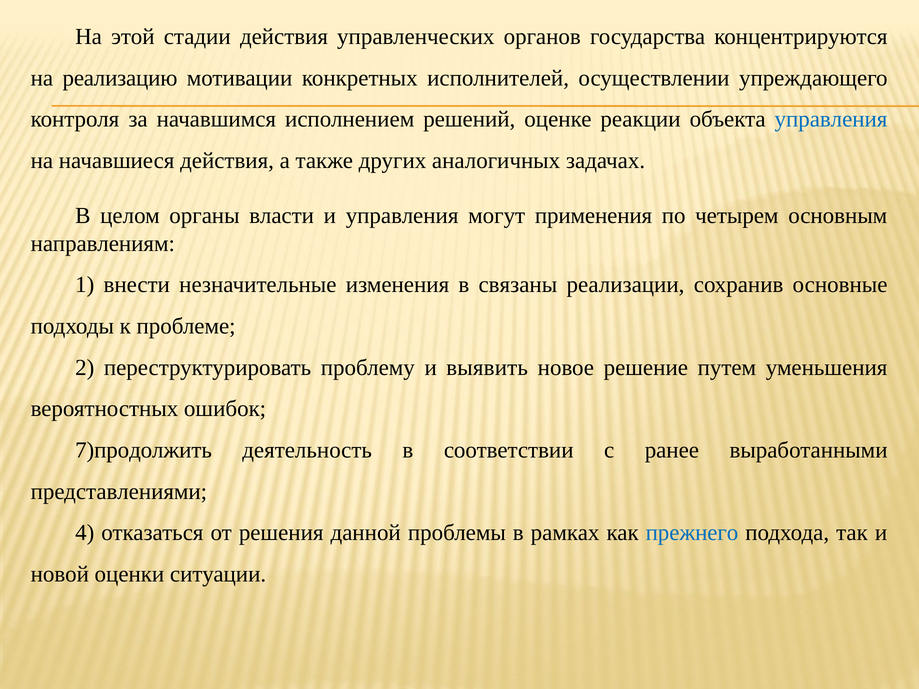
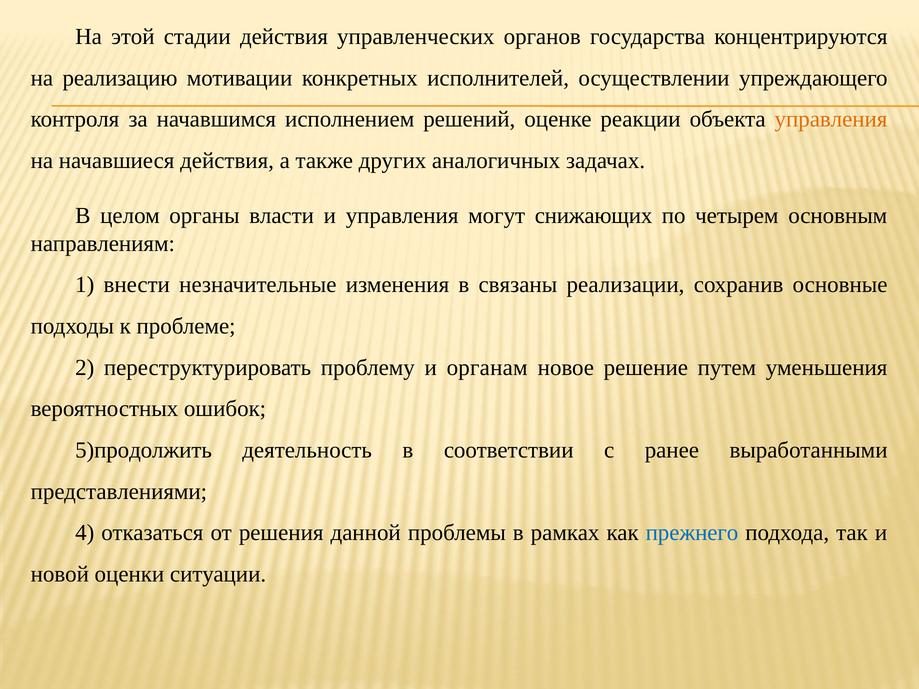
управления at (831, 119) colour: blue -> orange
применения: применения -> снижающих
выявить: выявить -> органам
7)продолжить: 7)продолжить -> 5)продолжить
